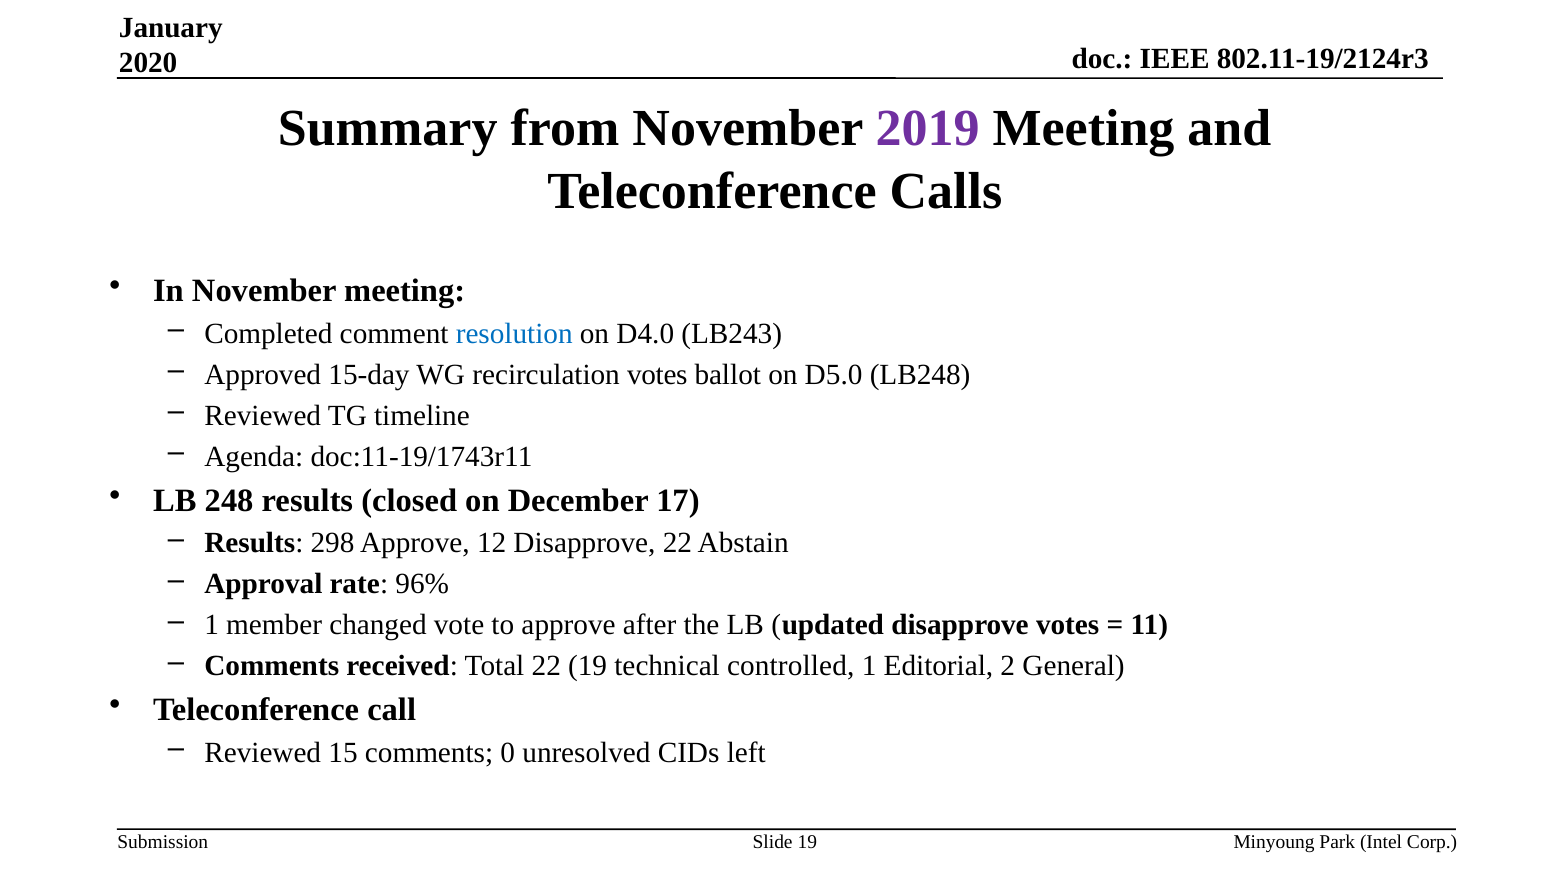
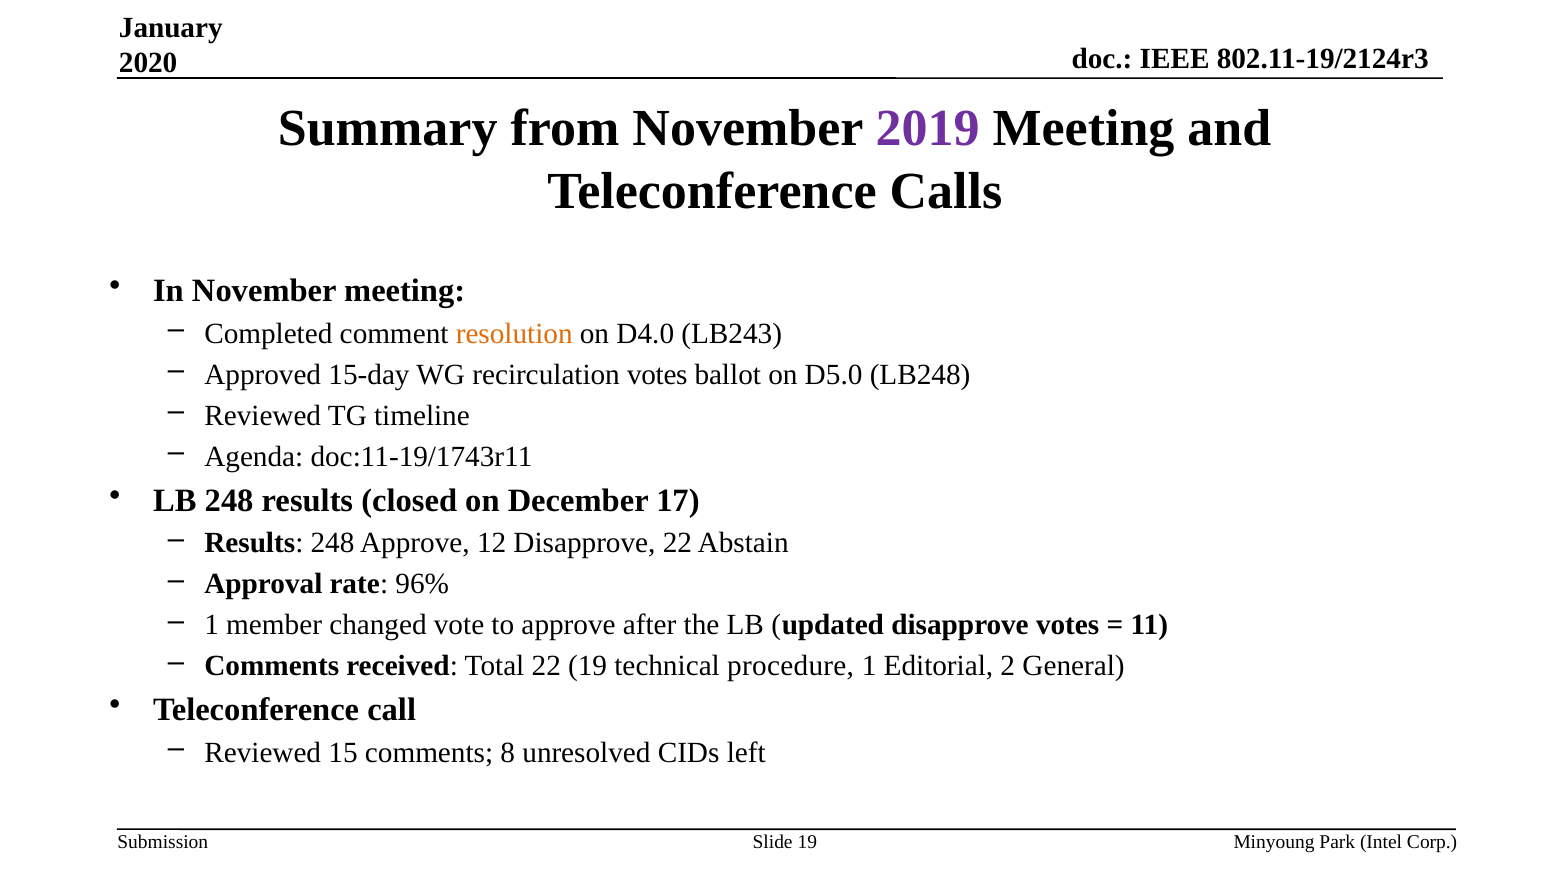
resolution colour: blue -> orange
Results 298: 298 -> 248
controlled: controlled -> procedure
0: 0 -> 8
